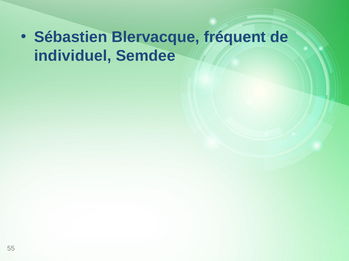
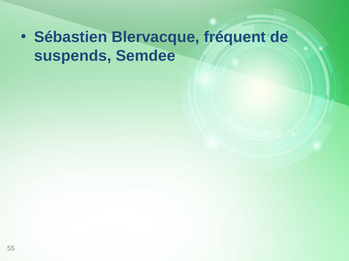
individuel: individuel -> suspends
